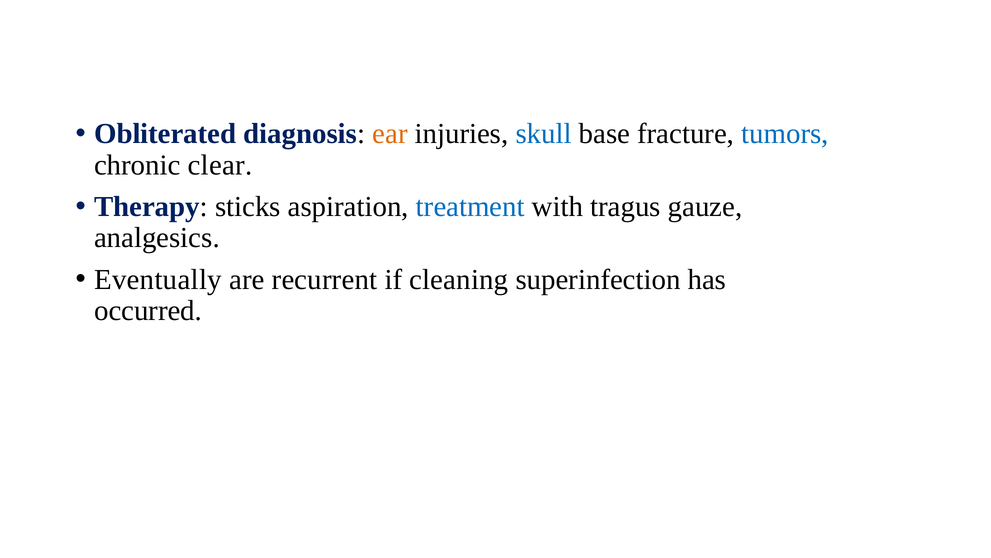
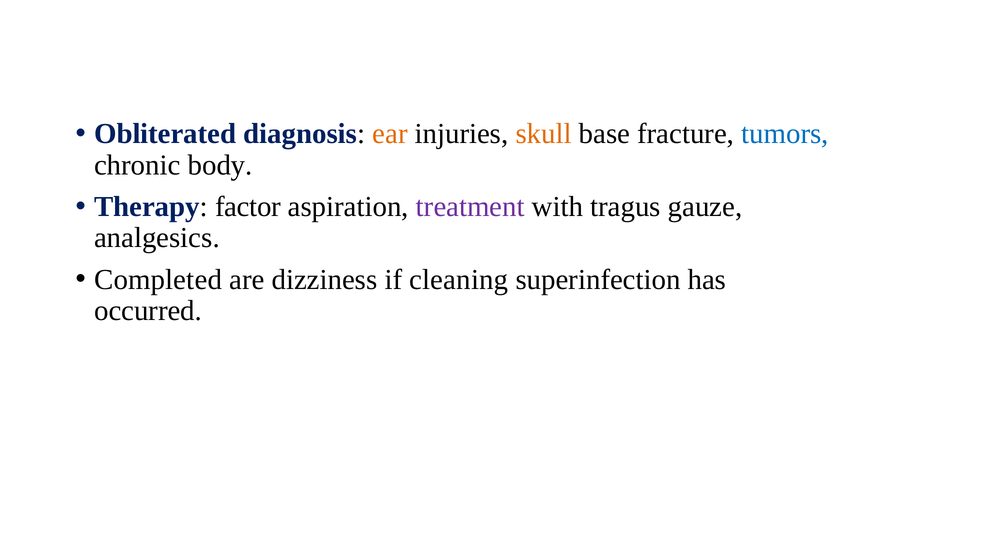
skull colour: blue -> orange
clear: clear -> body
sticks: sticks -> factor
treatment colour: blue -> purple
Eventually: Eventually -> Completed
recurrent: recurrent -> dizziness
